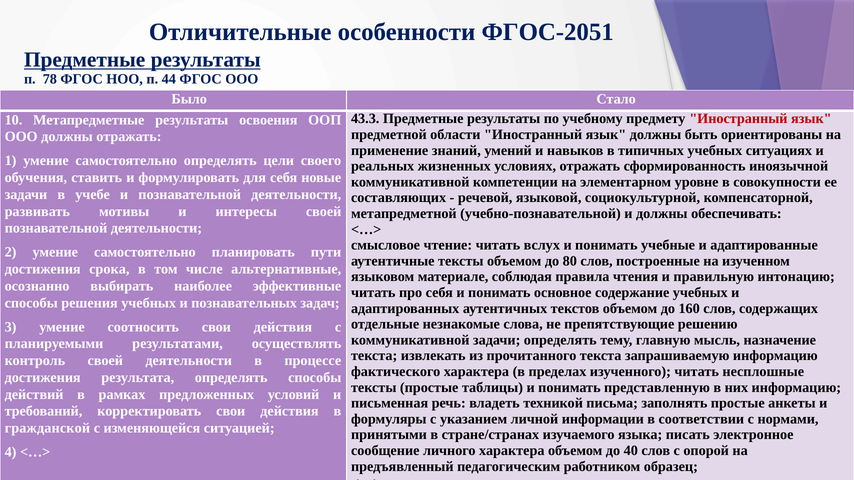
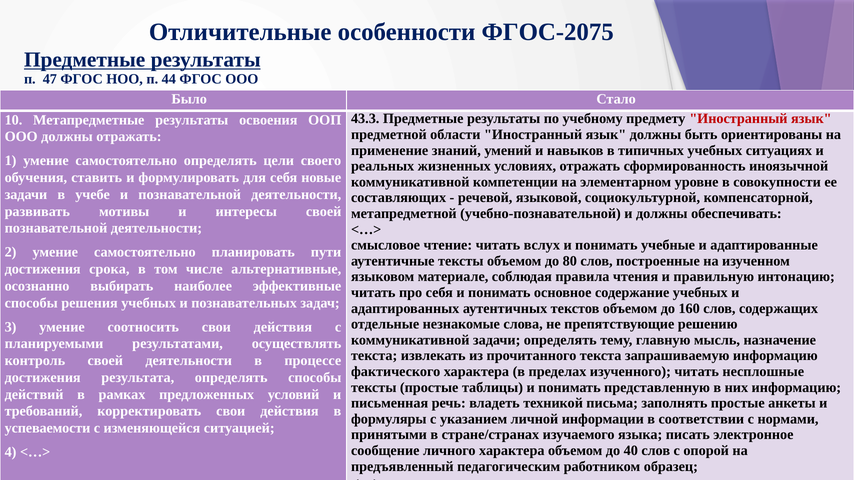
ФГОС-2051: ФГОС-2051 -> ФГОС-2075
78: 78 -> 47
гражданской: гражданской -> успеваемости
